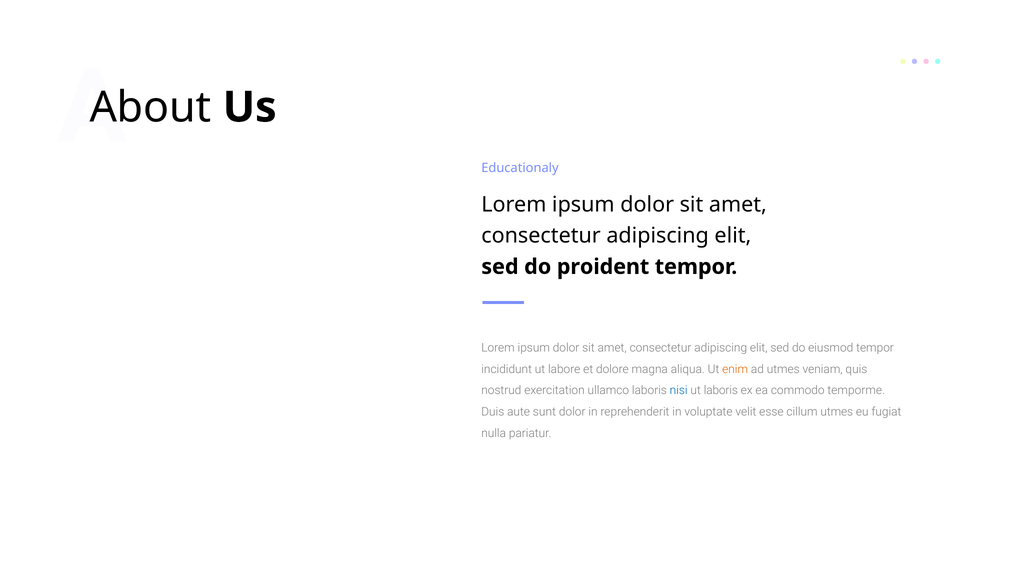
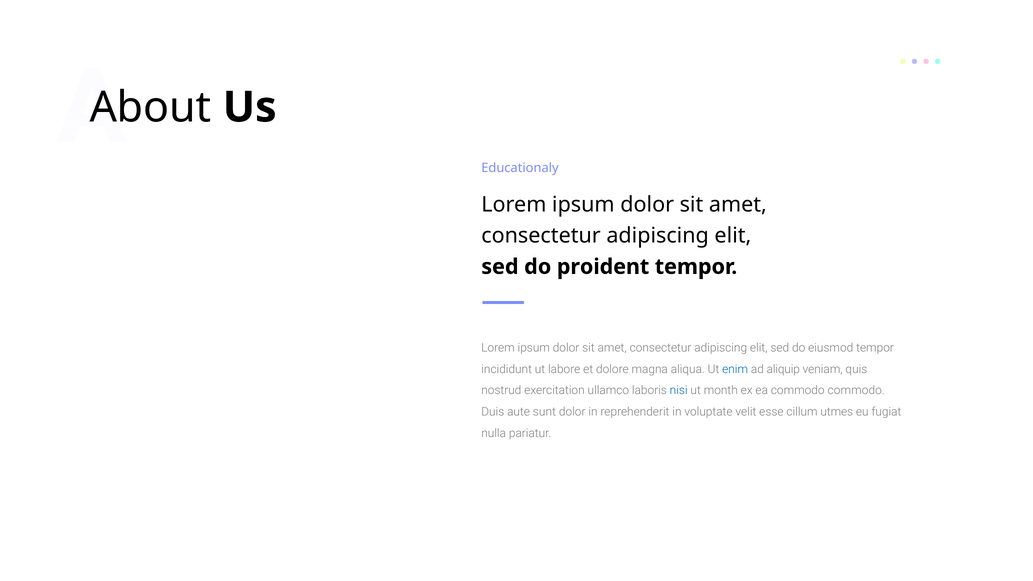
enim colour: orange -> blue
ad utmes: utmes -> aliquip
ut laboris: laboris -> month
commodo temporme: temporme -> commodo
